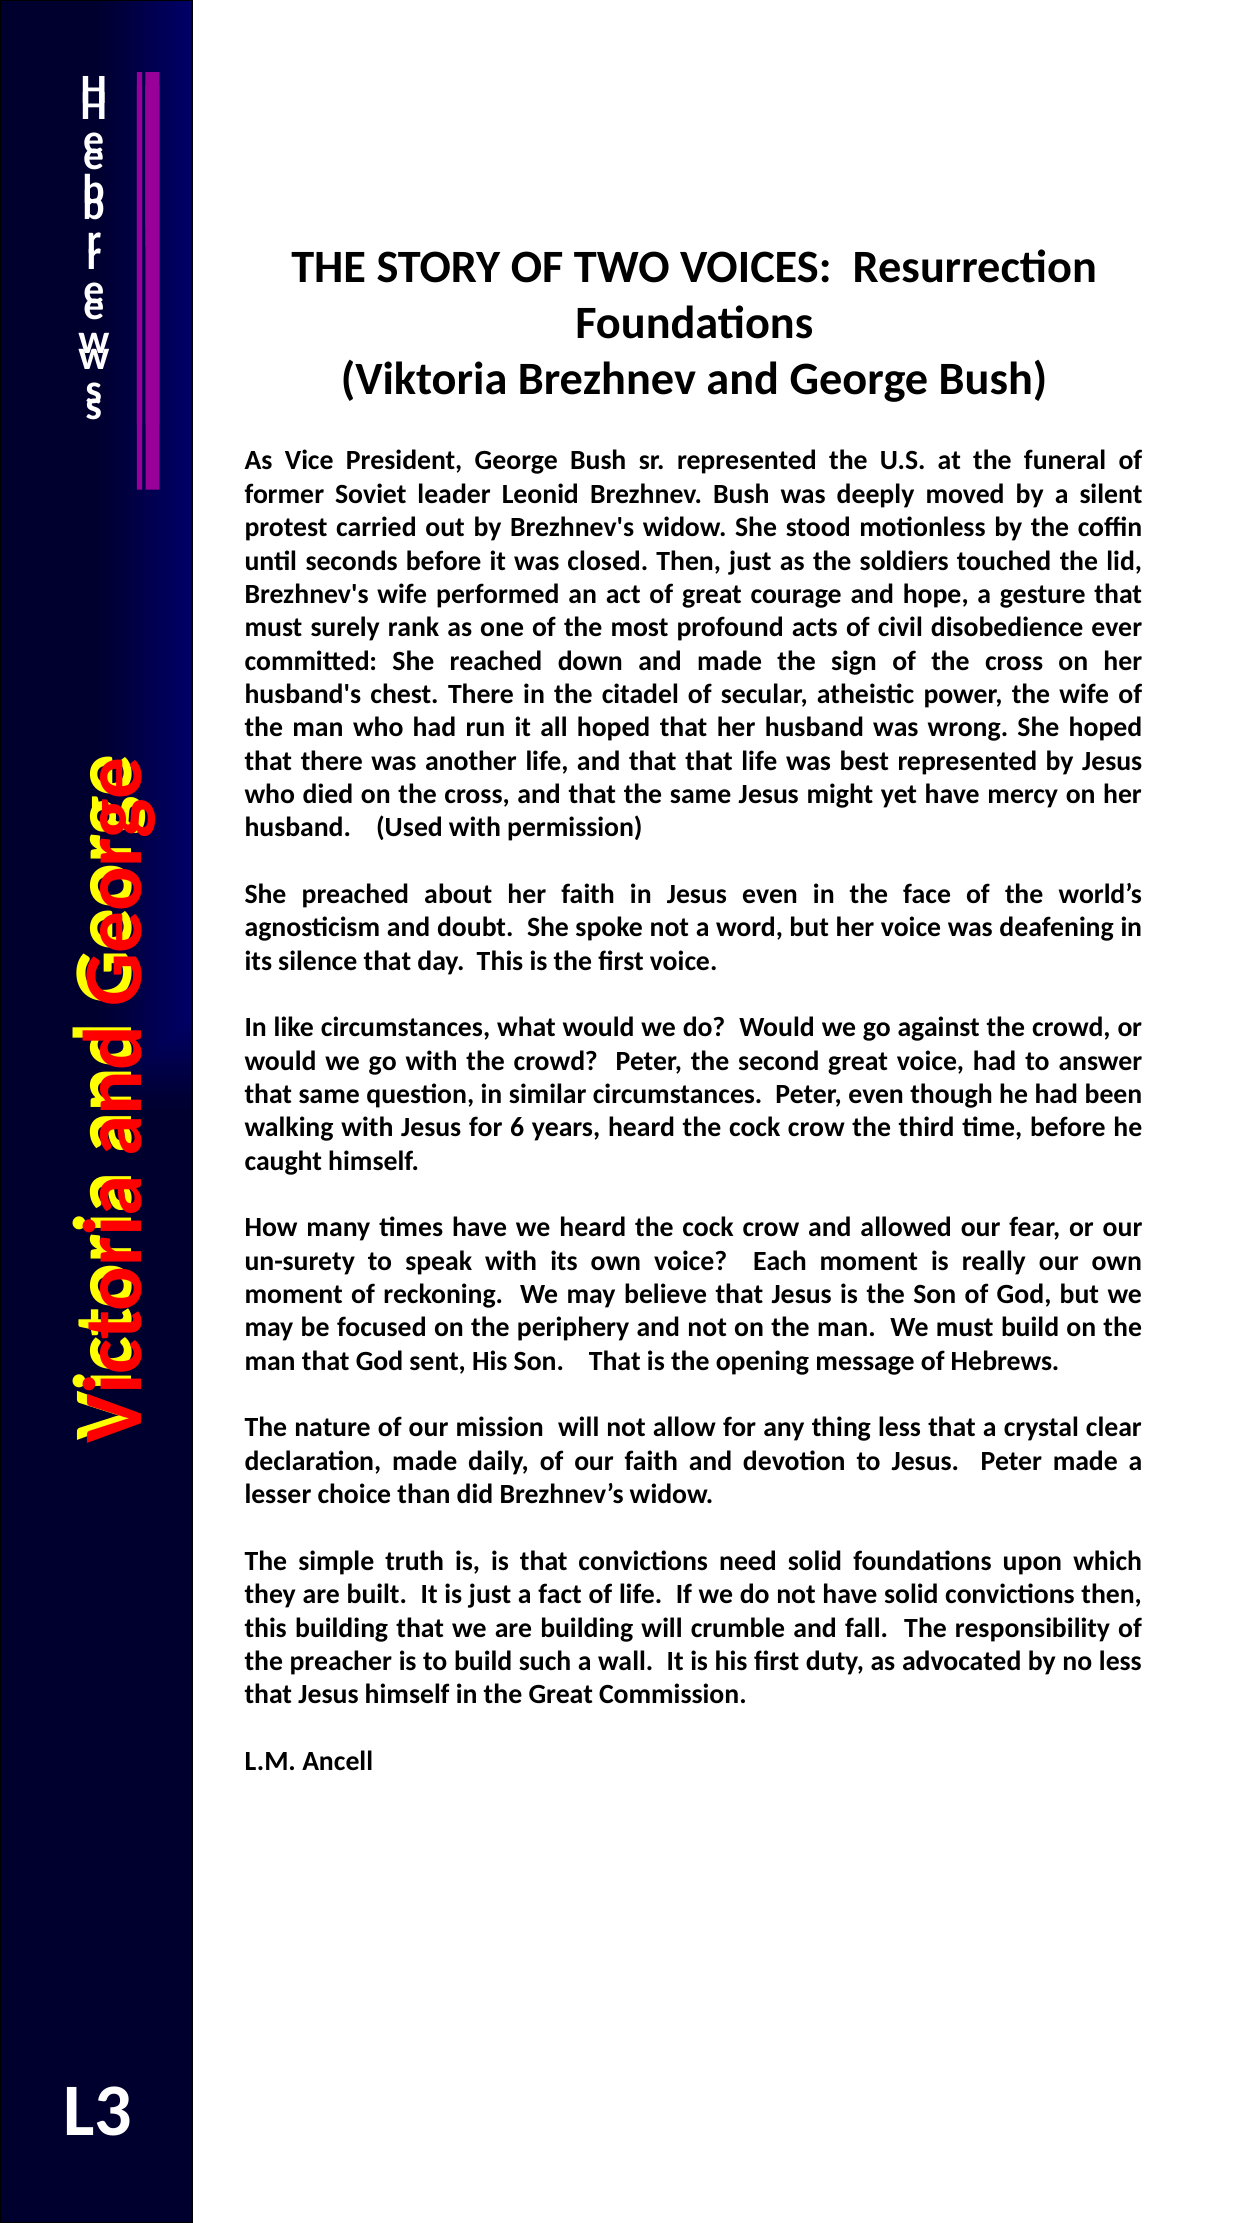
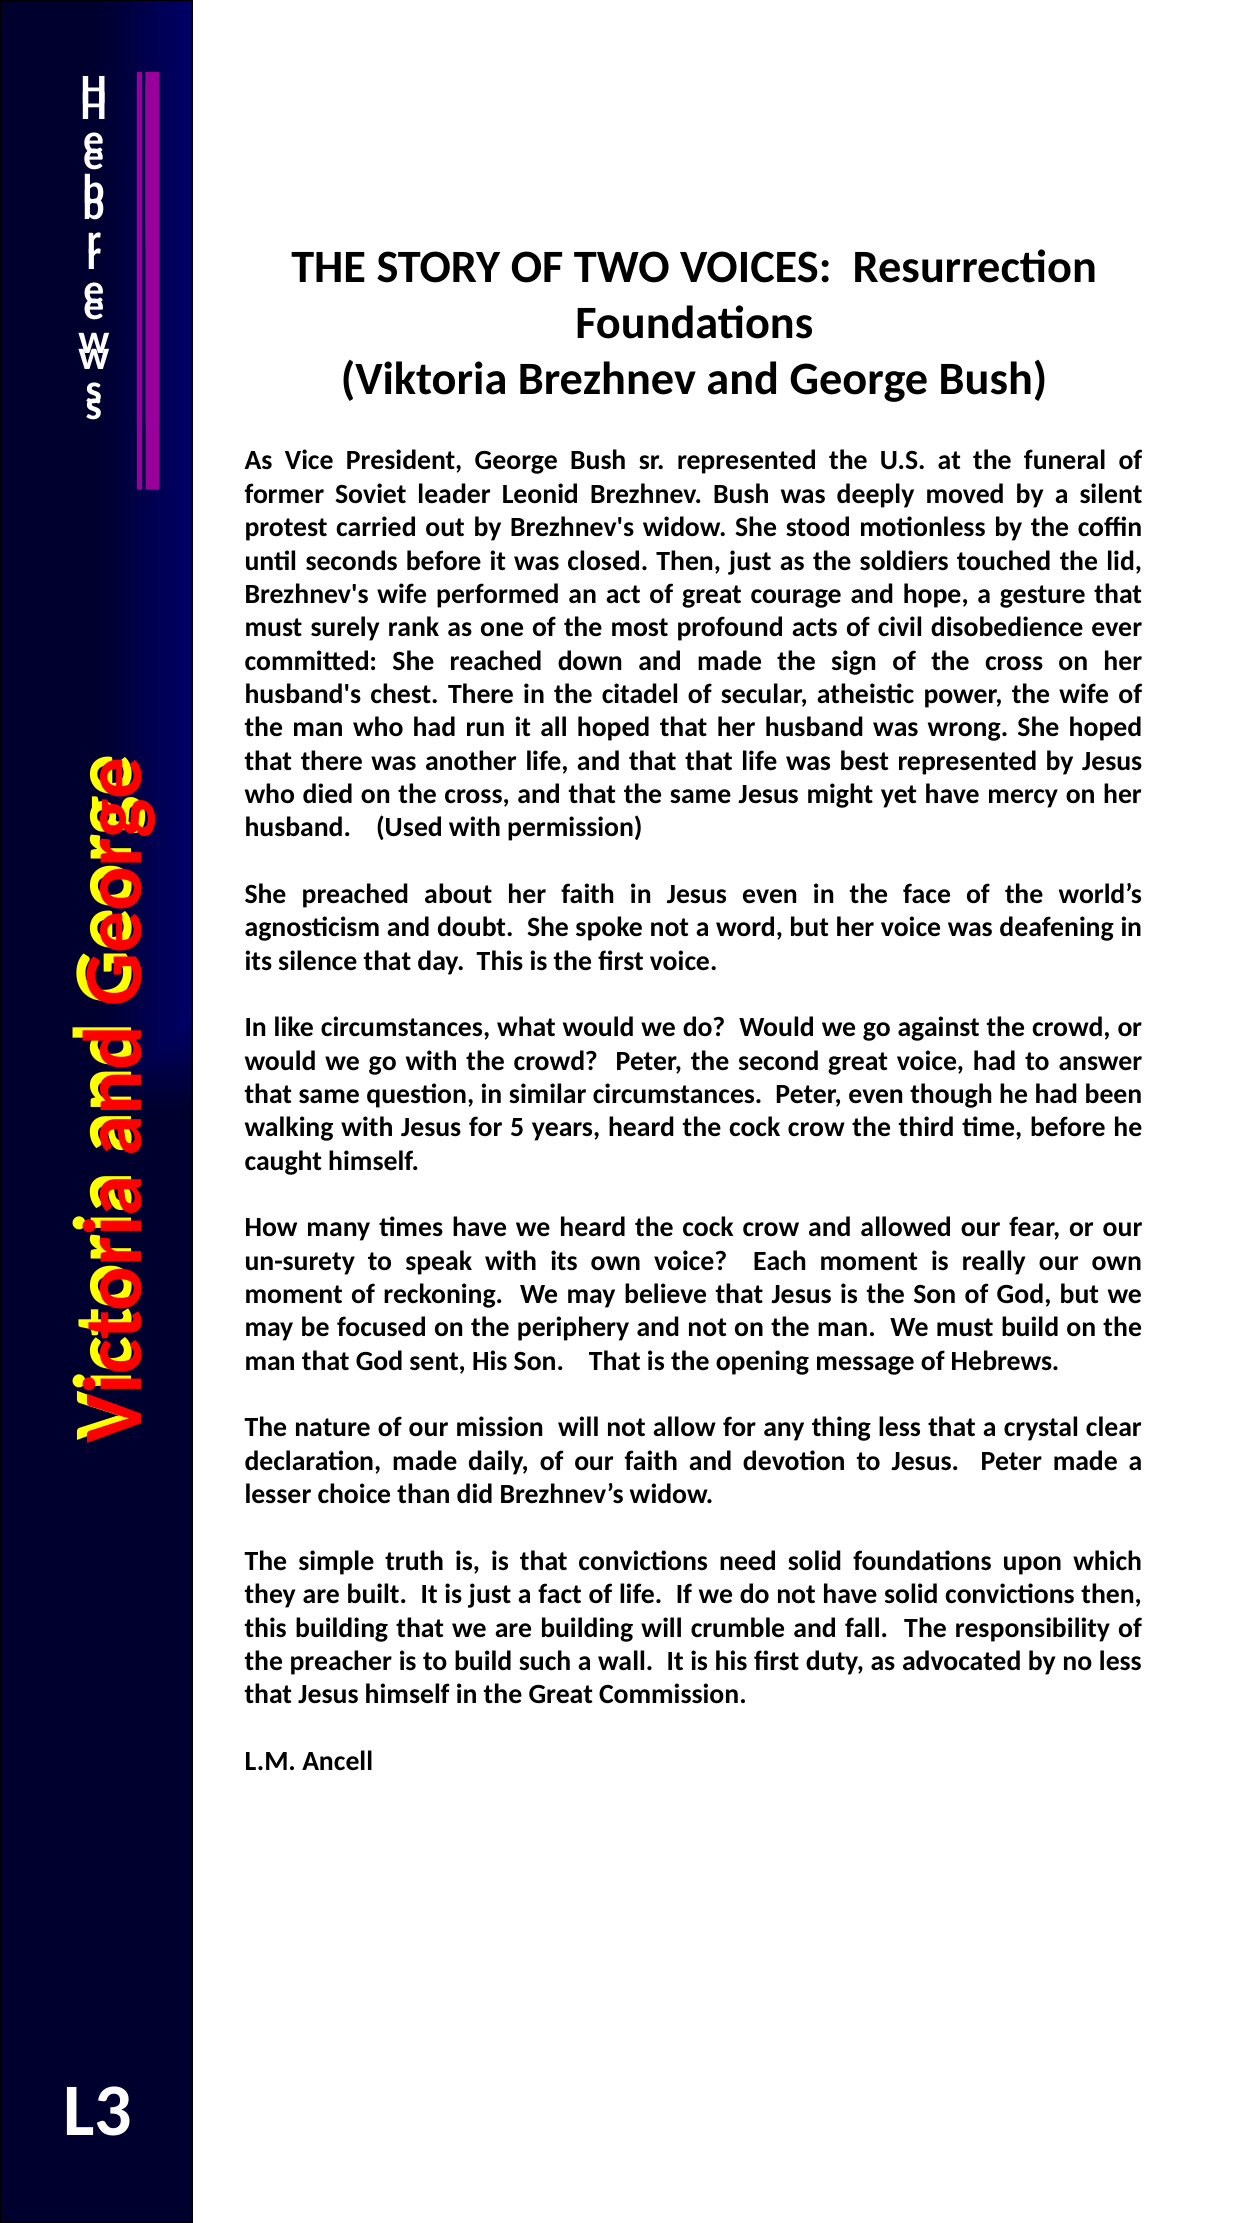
6: 6 -> 5
